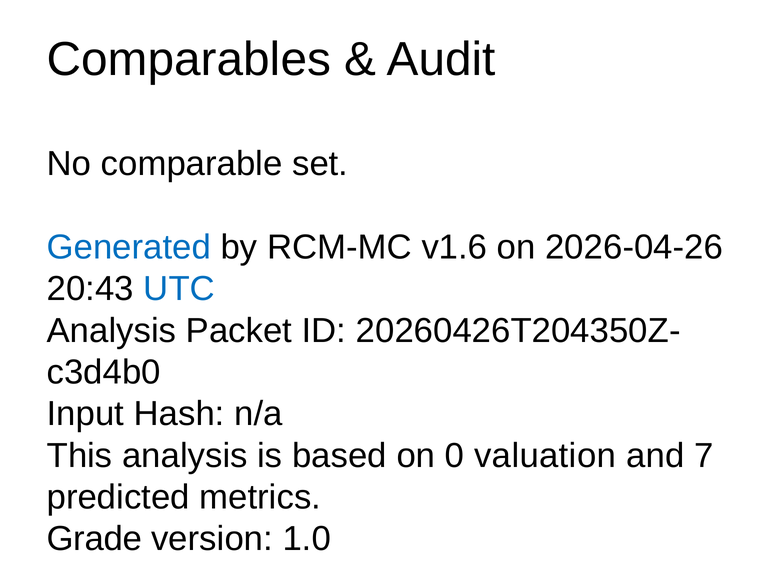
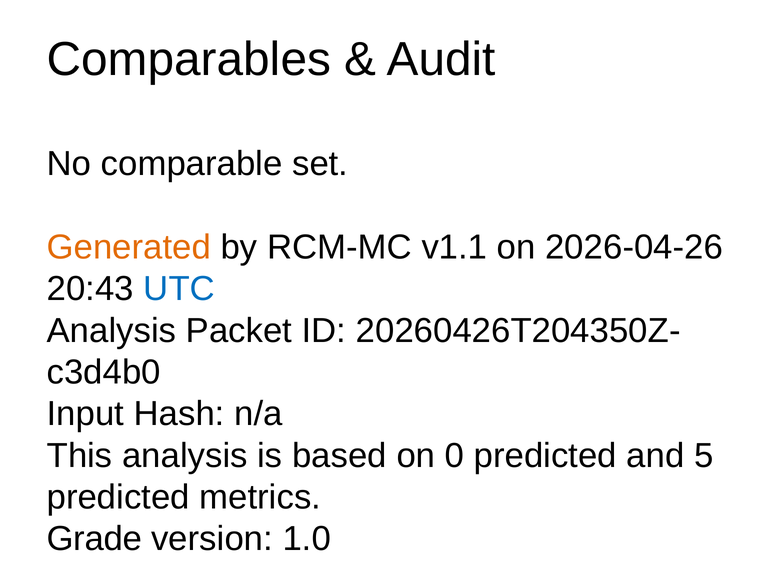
Generated colour: blue -> orange
v1.6: v1.6 -> v1.1
0 valuation: valuation -> predicted
7: 7 -> 5
